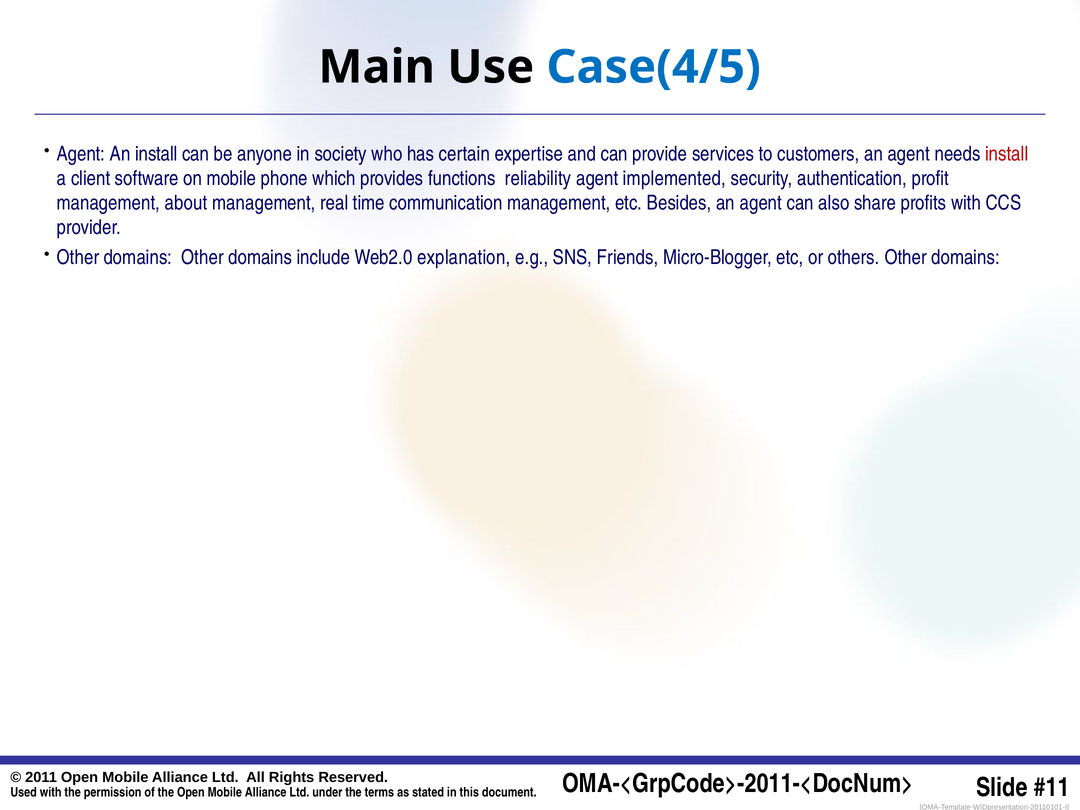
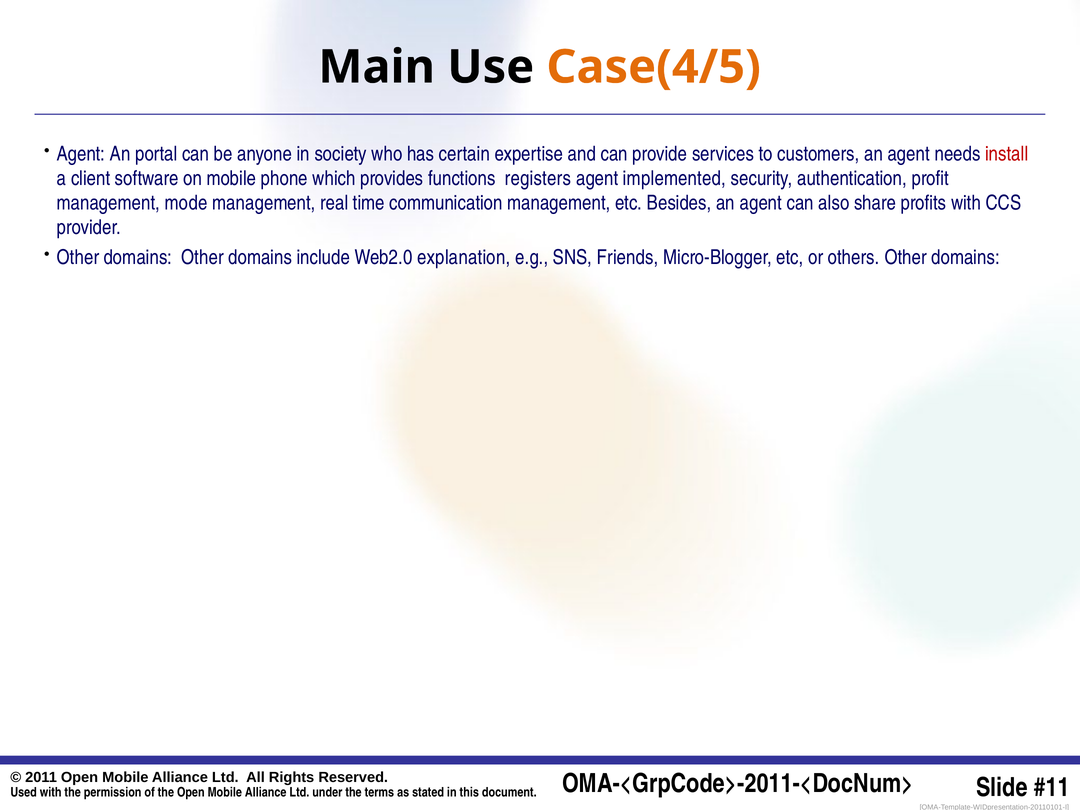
Case(4/5 colour: blue -> orange
An install: install -> portal
reliability: reliability -> registers
about: about -> mode
